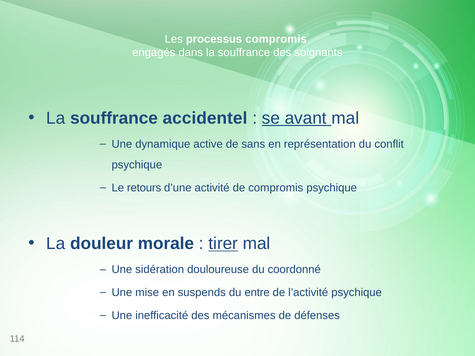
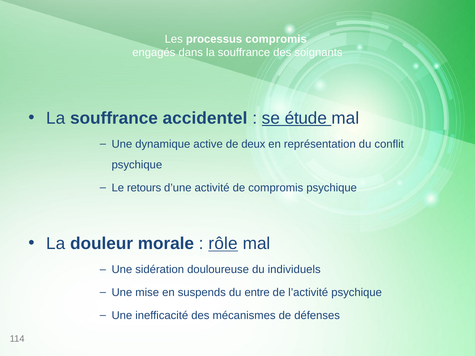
avant: avant -> étude
sans: sans -> deux
tirer: tirer -> rôle
coordonné: coordonné -> individuels
